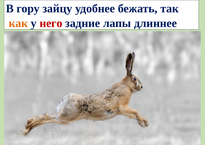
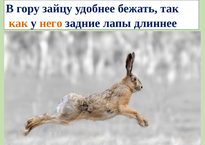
него colour: red -> orange
